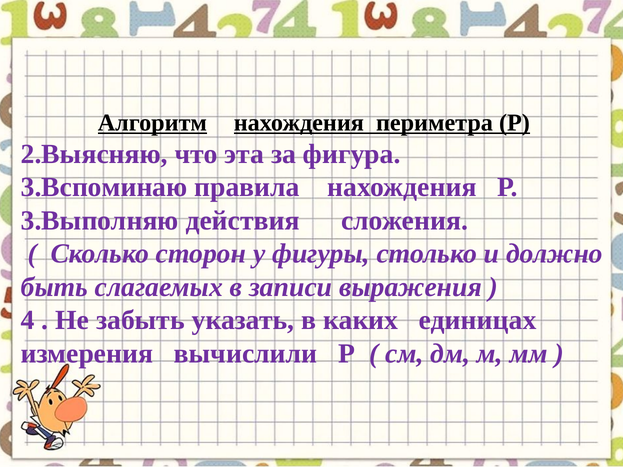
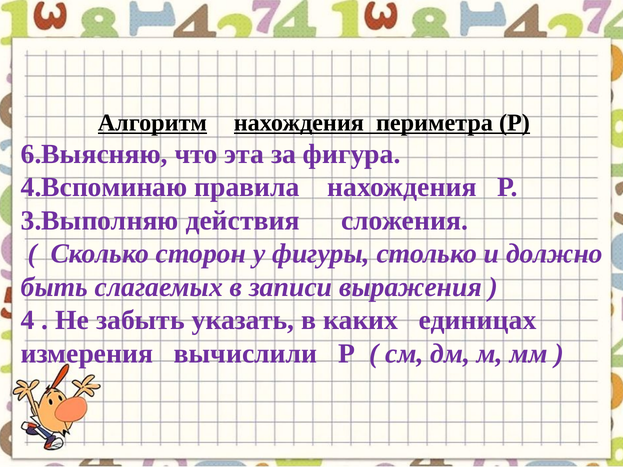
2.Выясняю: 2.Выясняю -> 6.Выясняю
3.Вспоминаю: 3.Вспоминаю -> 4.Вспоминаю
